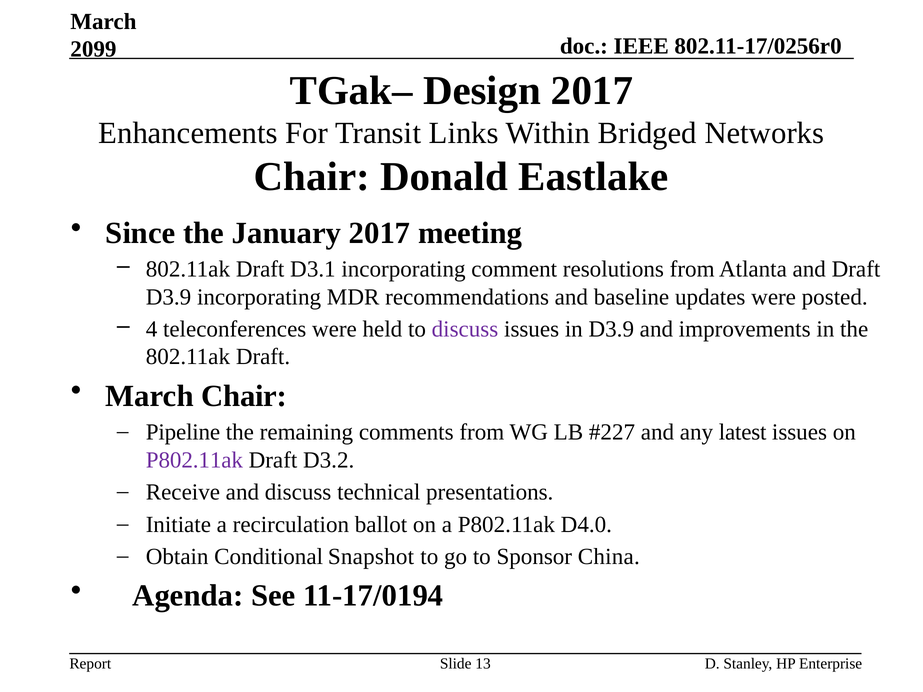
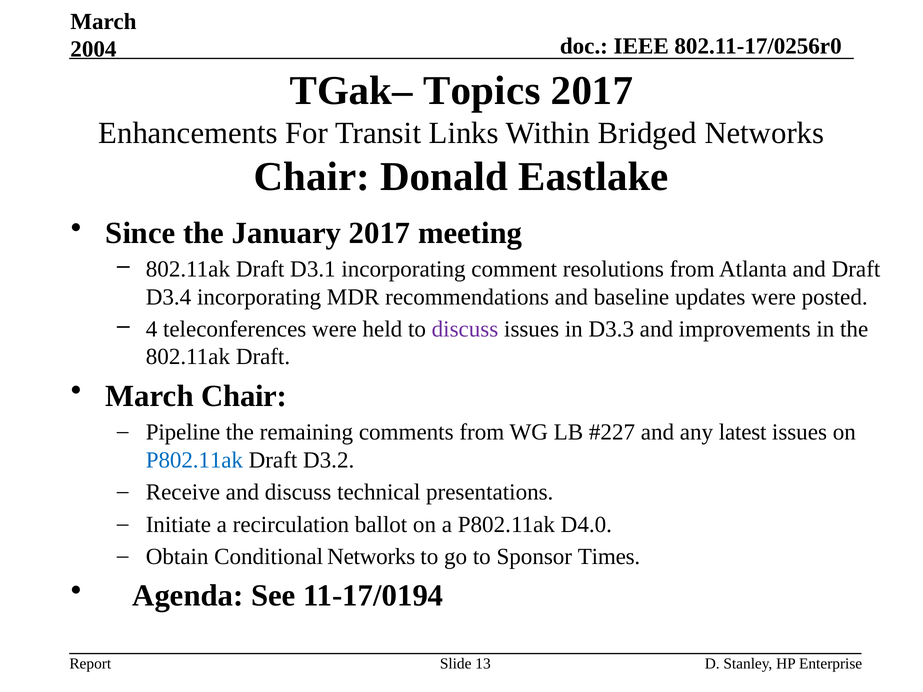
2099: 2099 -> 2004
Design: Design -> Topics
D3.9 at (169, 297): D3.9 -> D3.4
in D3.9: D3.9 -> D3.3
P802.11ak at (194, 460) colour: purple -> blue
Conditional Snapshot: Snapshot -> Networks
China: China -> Times
